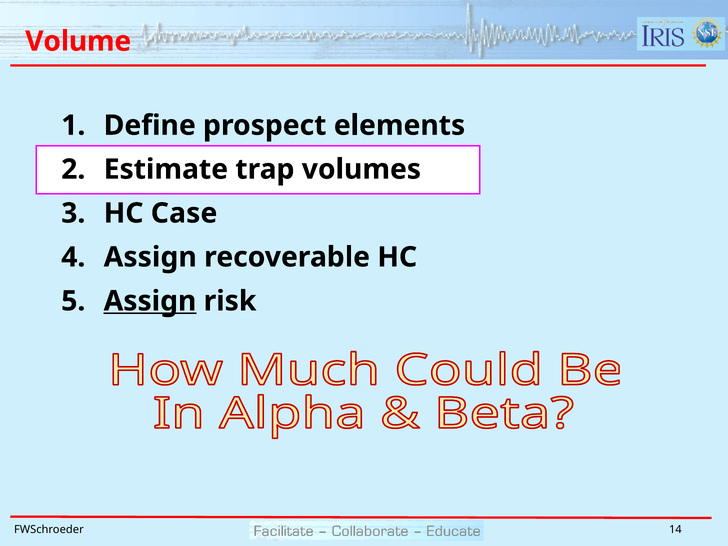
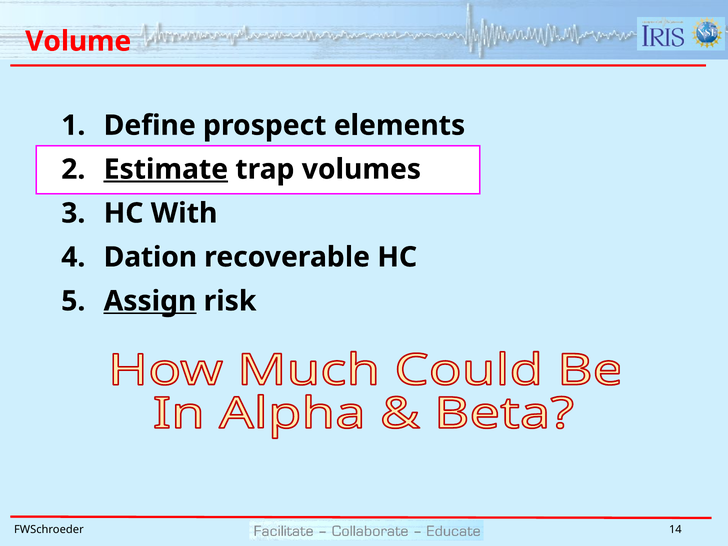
Estimate underline: none -> present
Case: Case -> With
Assign at (150, 257): Assign -> Dation
